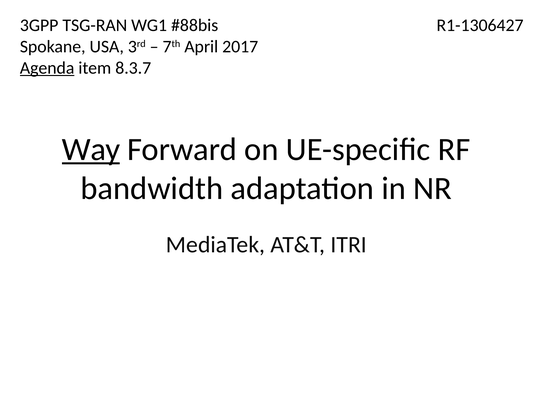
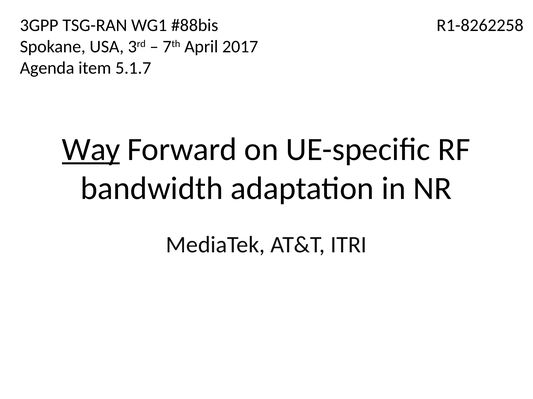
R1-1306427: R1-1306427 -> R1-8262258
Agenda underline: present -> none
8.3.7: 8.3.7 -> 5.1.7
